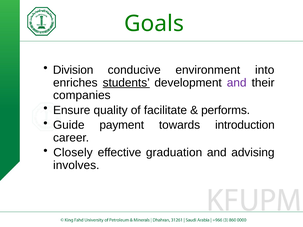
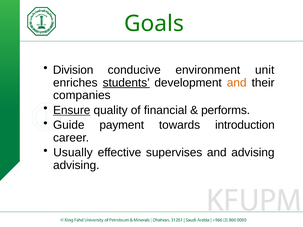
into: into -> unit
and at (237, 83) colour: purple -> orange
Ensure underline: none -> present
facilitate: facilitate -> financial
Closely: Closely -> Usually
graduation: graduation -> supervises
involves at (76, 165): involves -> advising
